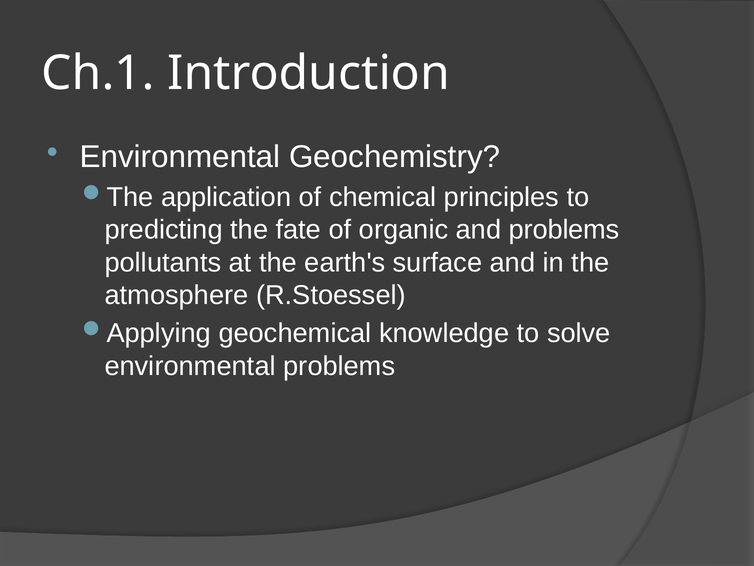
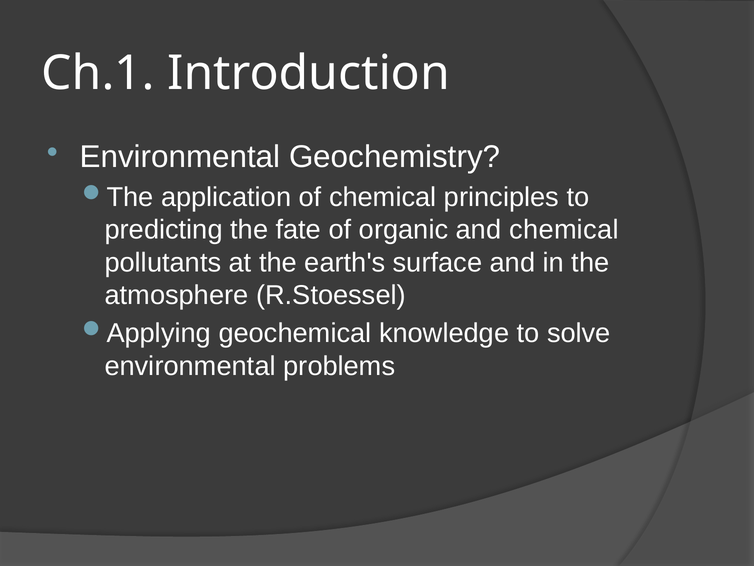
and problems: problems -> chemical
